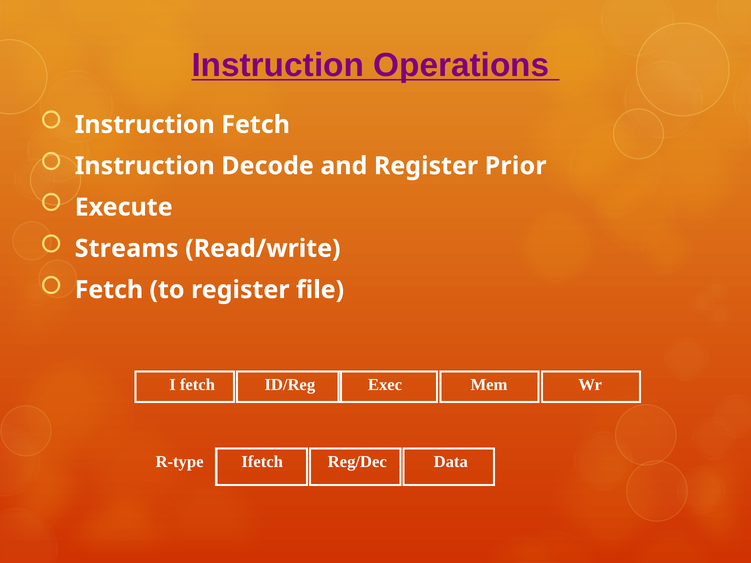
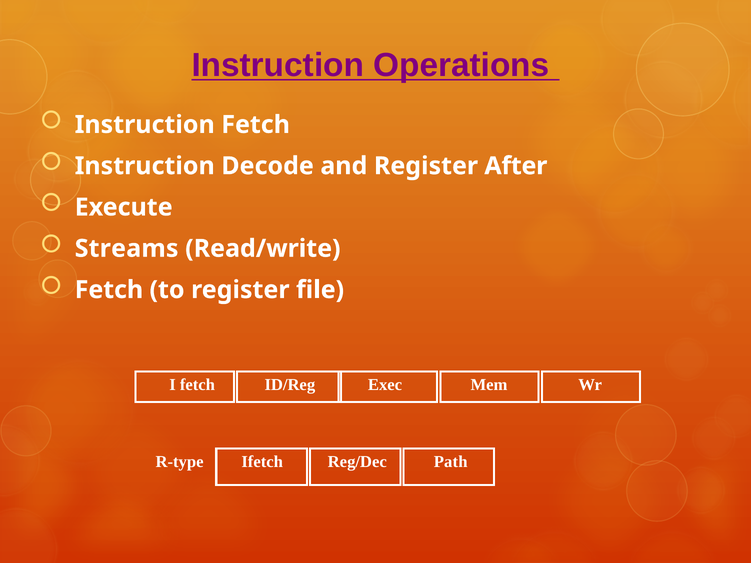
Prior: Prior -> After
Data: Data -> Path
